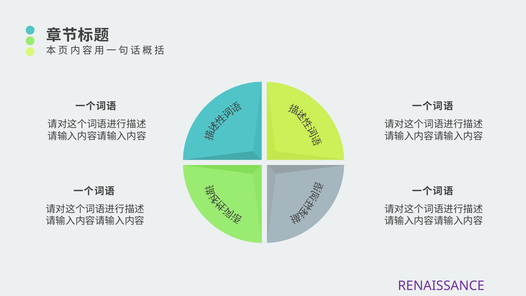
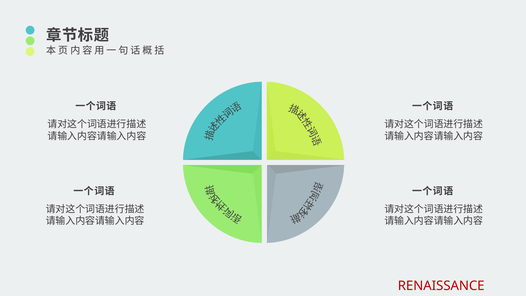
RENAISSANCE colour: purple -> red
